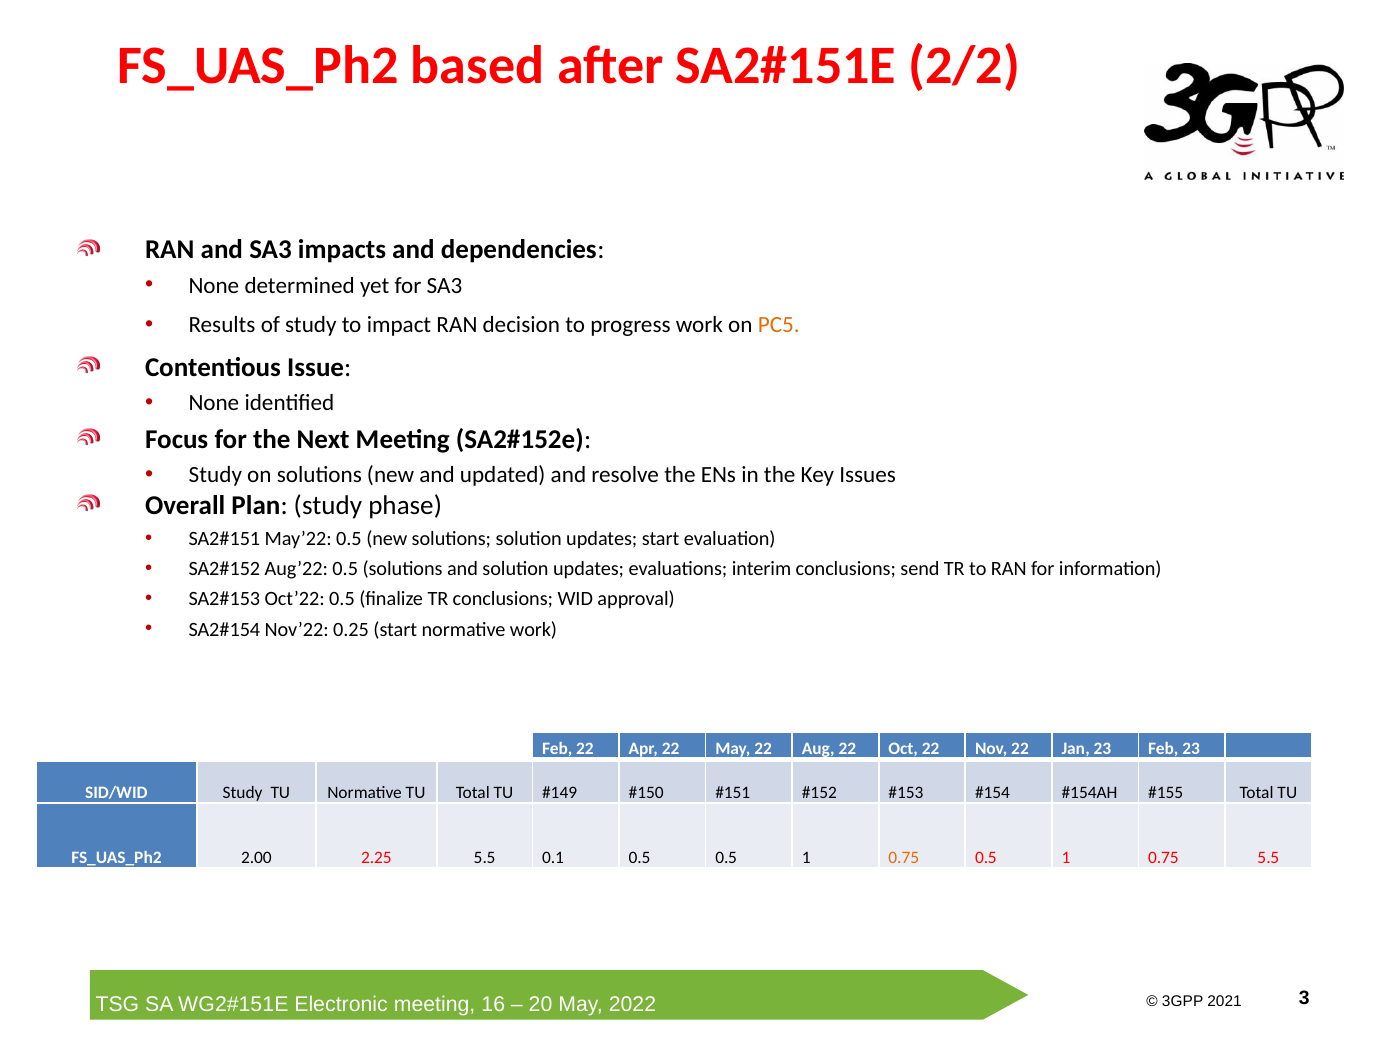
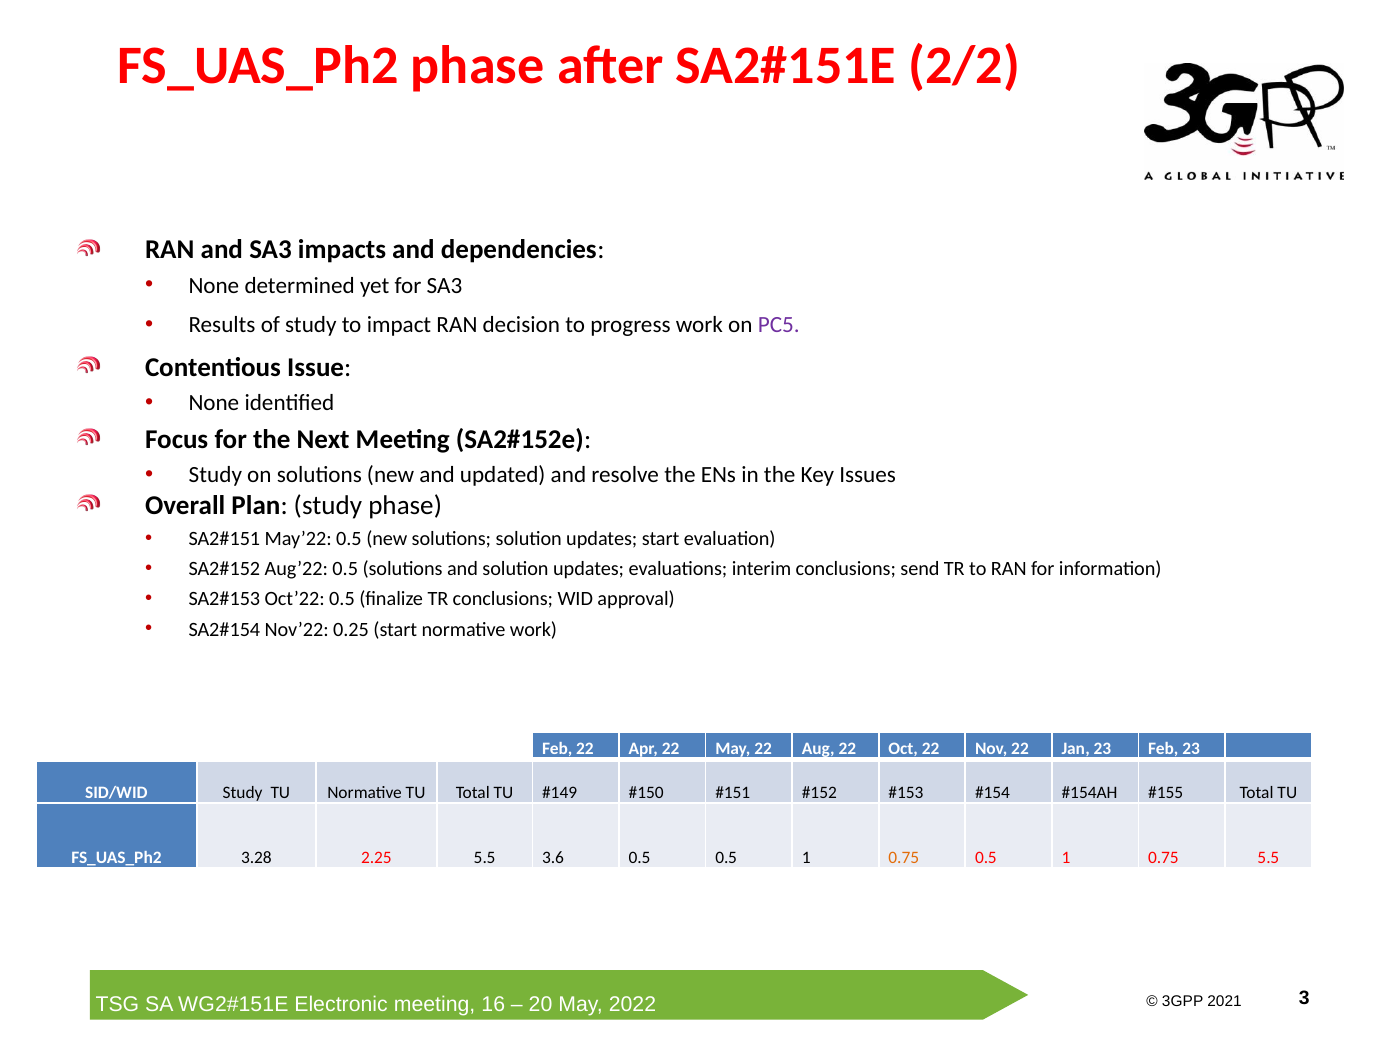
FS_UAS_Ph2 based: based -> phase
PC5 colour: orange -> purple
2.00: 2.00 -> 3.28
0.1: 0.1 -> 3.6
